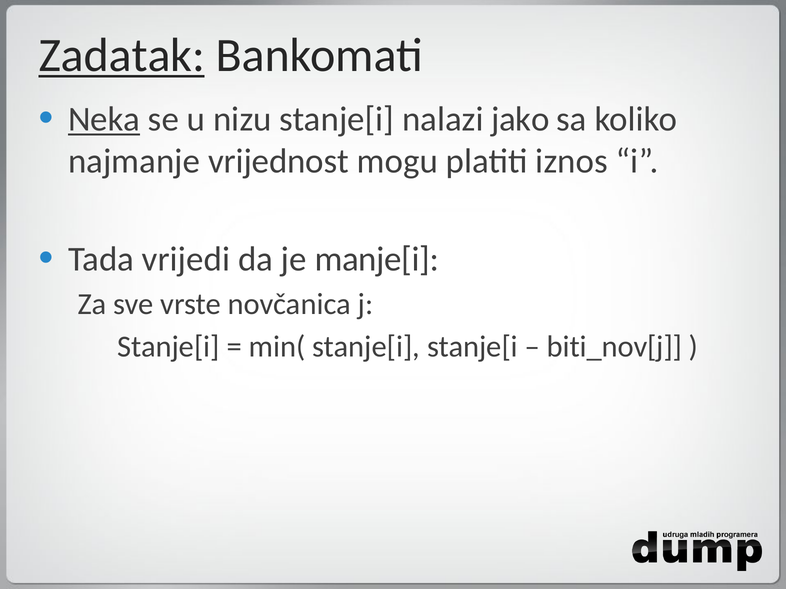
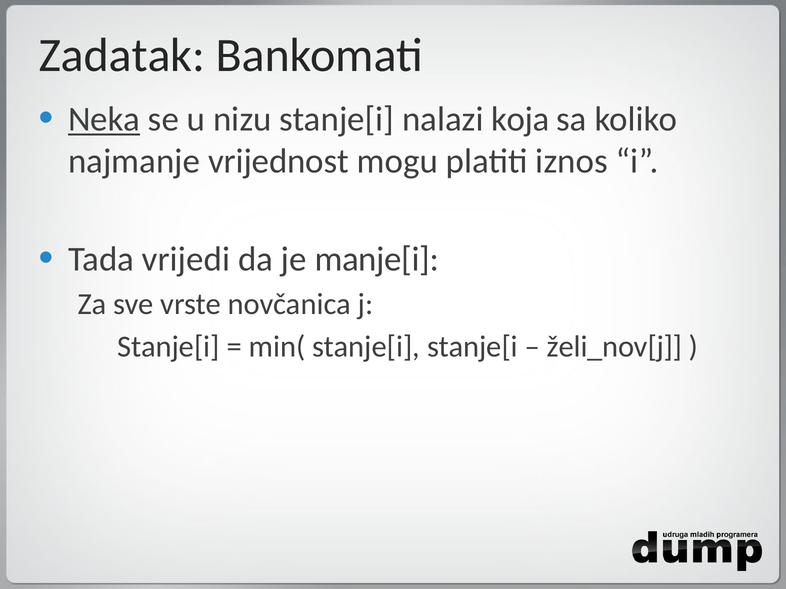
Zadatak underline: present -> none
jako: jako -> koja
biti_nov[j: biti_nov[j -> želi_nov[j
